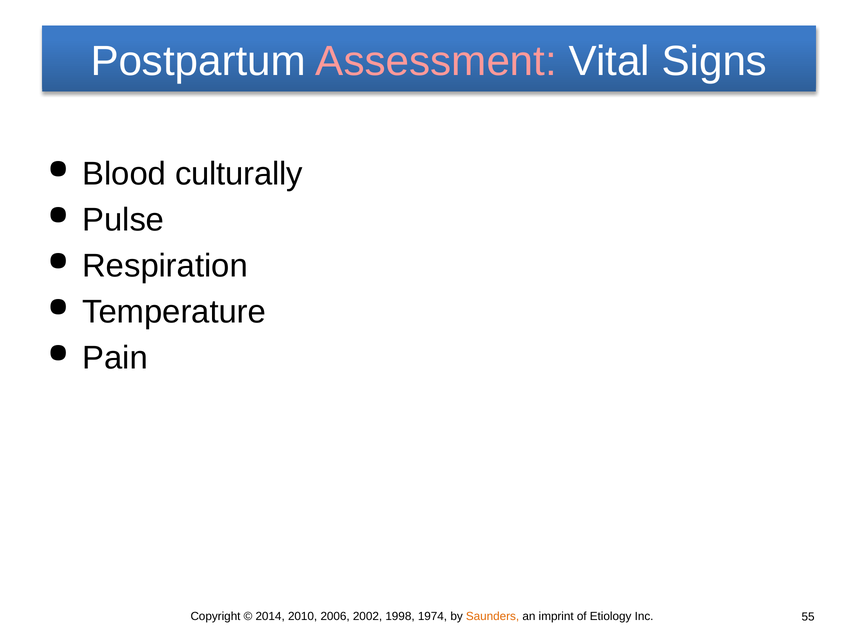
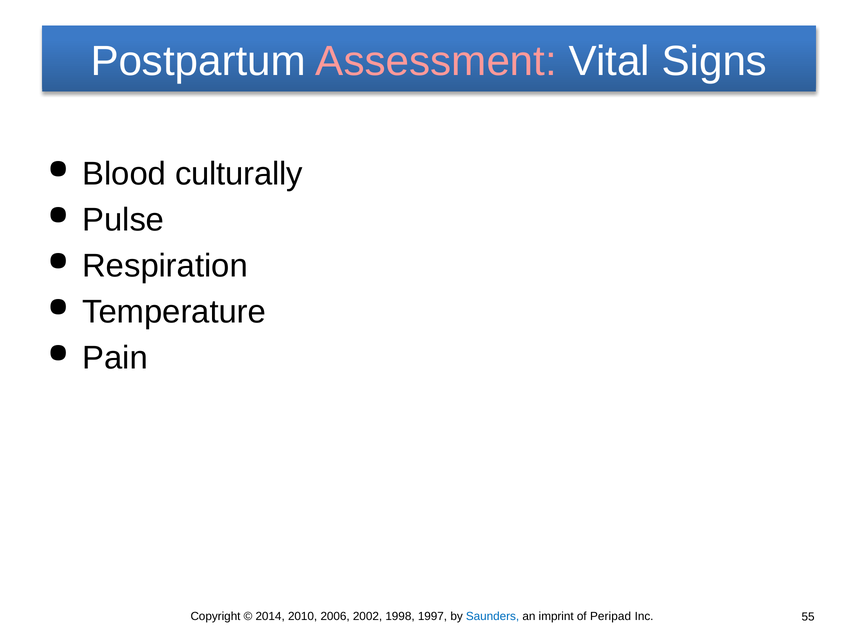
1974: 1974 -> 1997
Saunders colour: orange -> blue
Etiology: Etiology -> Peripad
